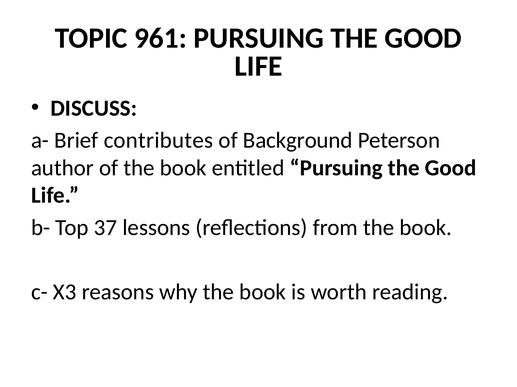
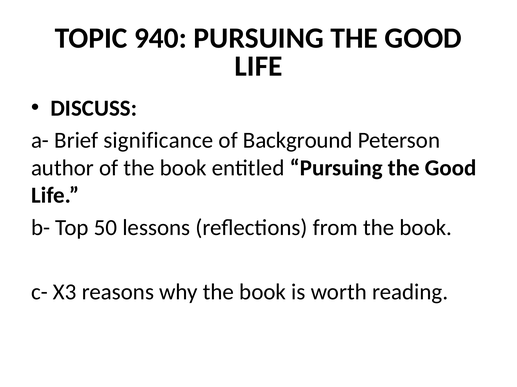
961: 961 -> 940
contributes: contributes -> significance
37: 37 -> 50
